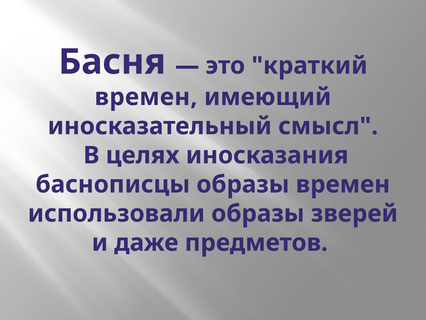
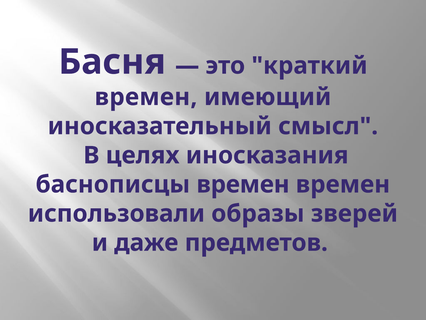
баснописцы образы: образы -> времен
